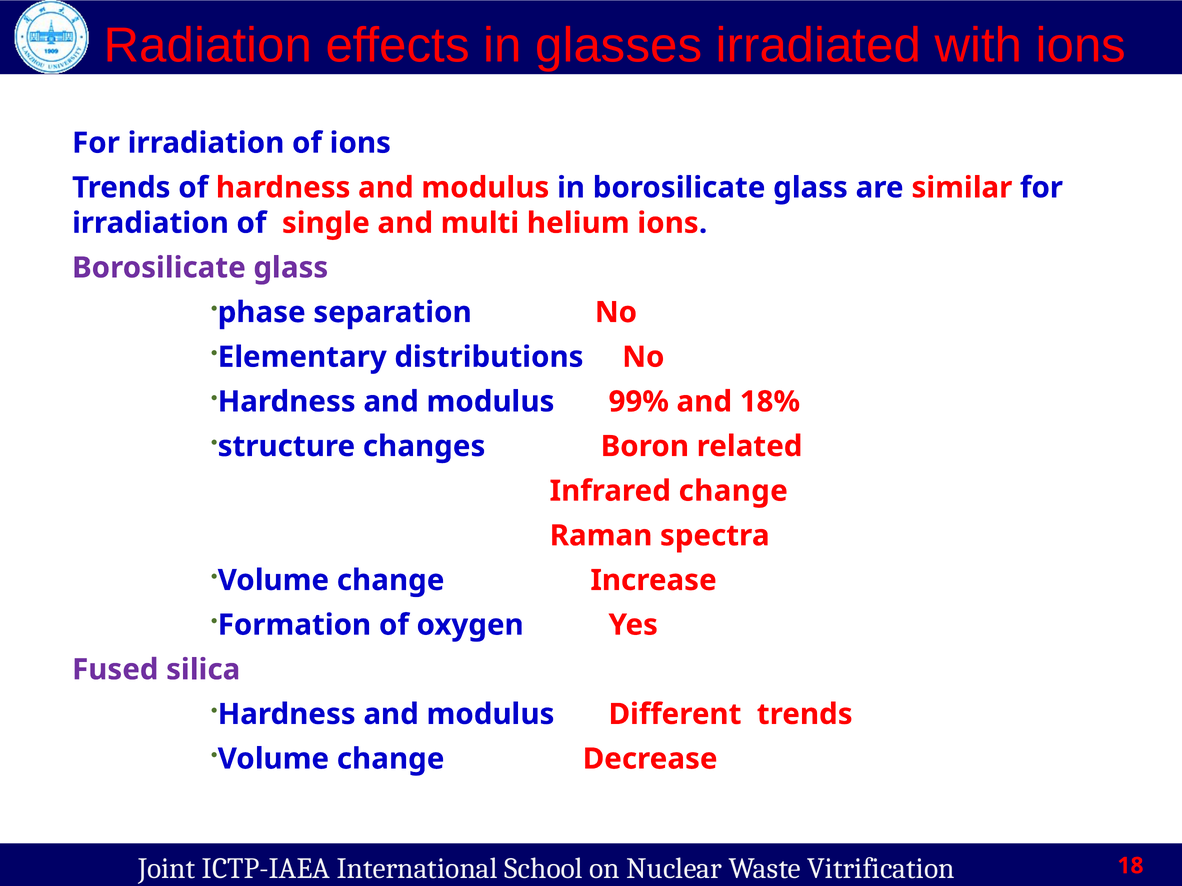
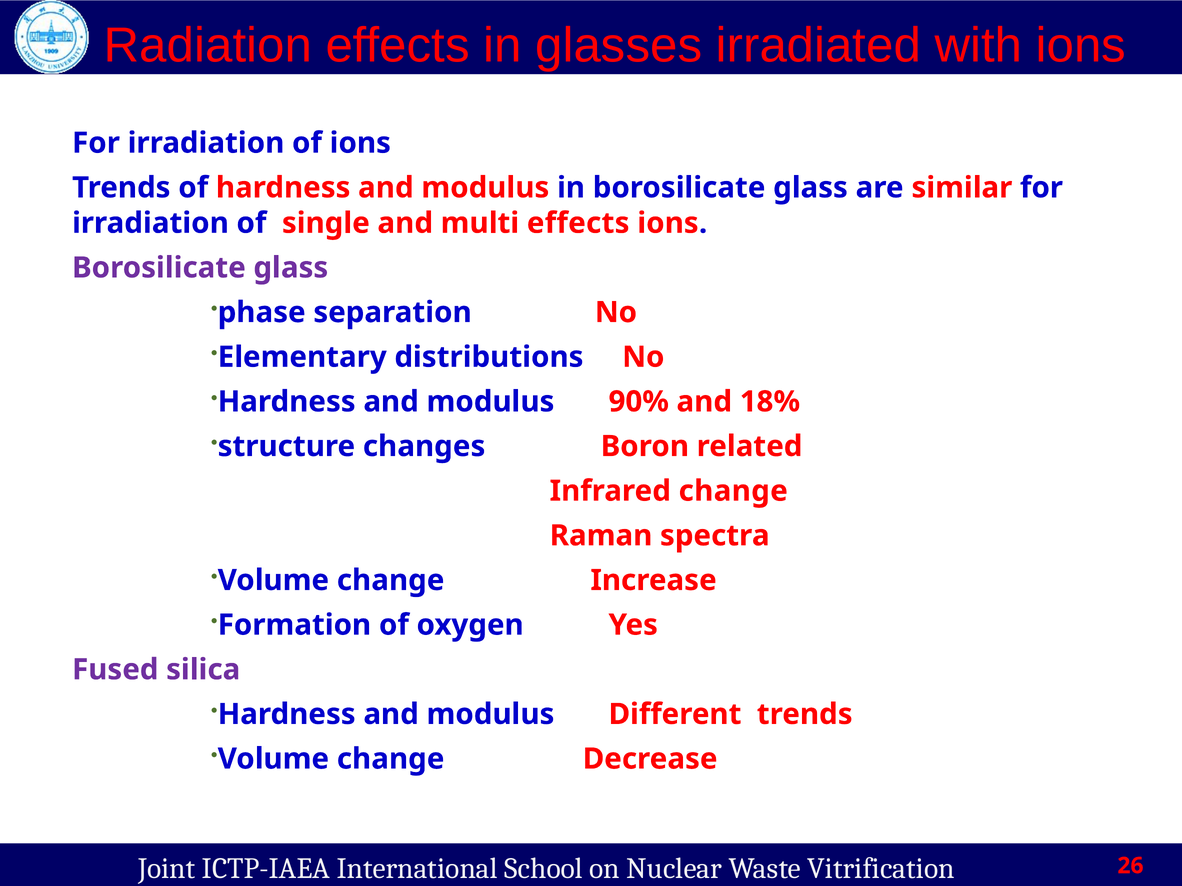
multi helium: helium -> effects
99%: 99% -> 90%
18: 18 -> 26
